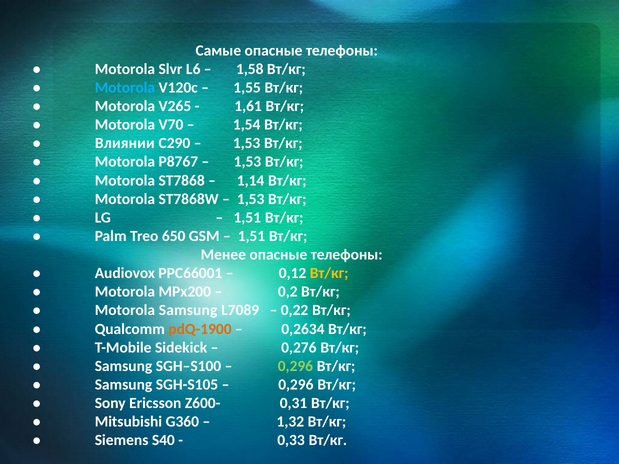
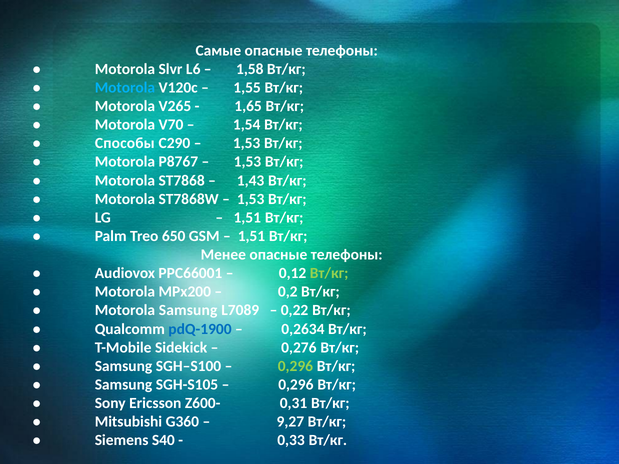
1,61: 1,61 -> 1,65
Влиянии: Влиянии -> Способы
1,14: 1,14 -> 1,43
Вт/кг at (329, 273) colour: yellow -> light green
pdQ-1900 colour: orange -> blue
1,32: 1,32 -> 9,27
